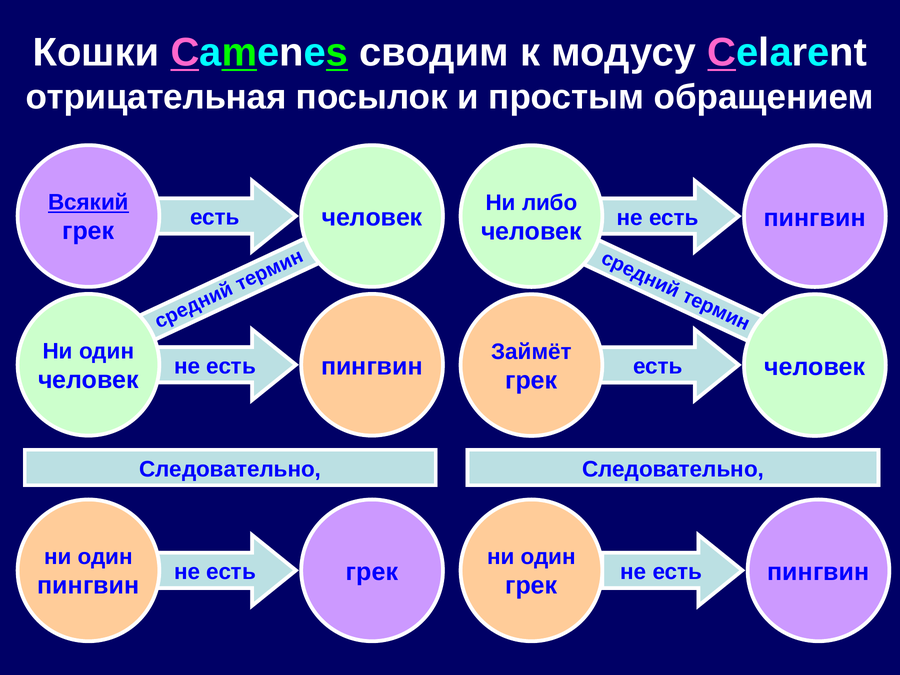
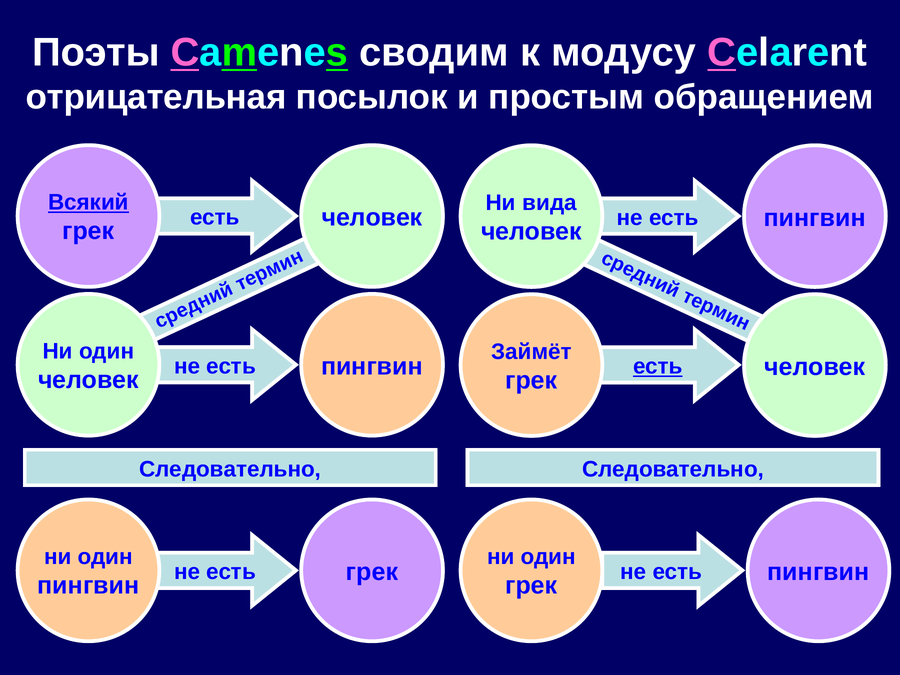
Кошки: Кошки -> Поэты
либо: либо -> вида
есть at (658, 366) underline: none -> present
